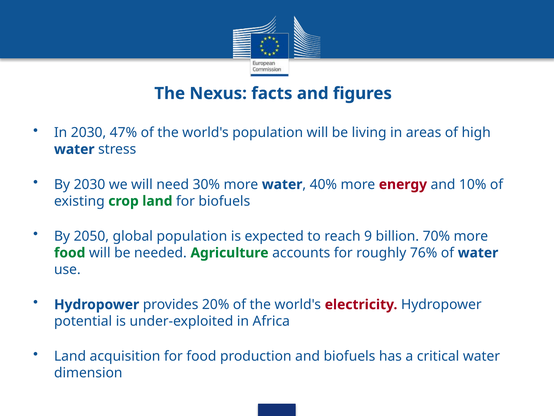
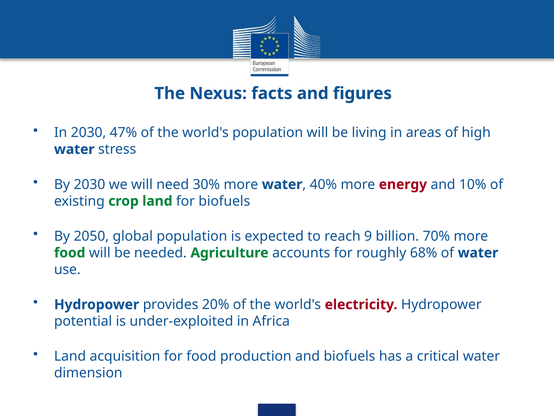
76%: 76% -> 68%
